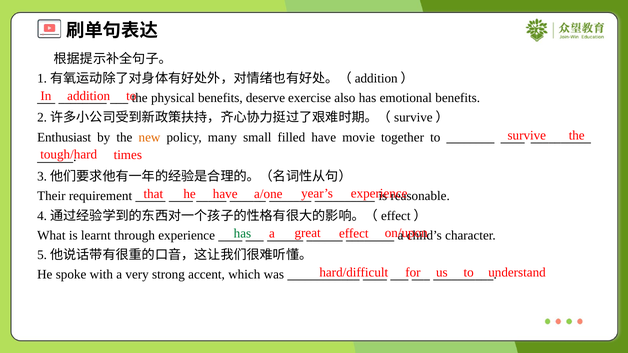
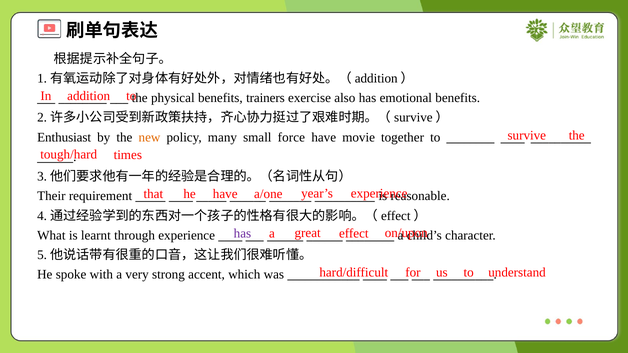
deserve: deserve -> trainers
filled: filled -> force
has at (242, 234) colour: green -> purple
